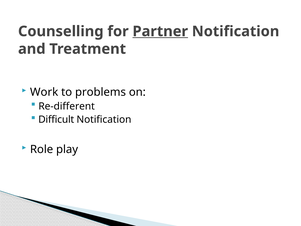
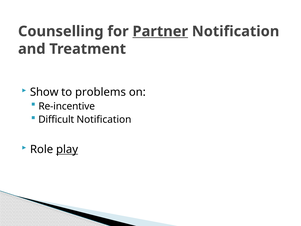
Work: Work -> Show
Re-different: Re-different -> Re-incentive
play underline: none -> present
